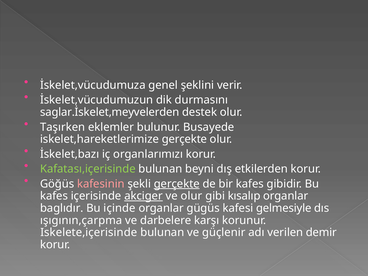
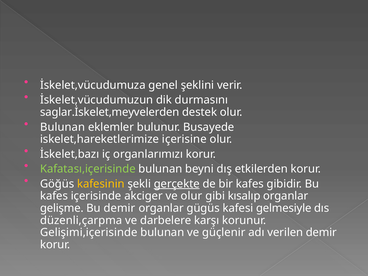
Taşırken at (63, 127): Taşırken -> Bulunan
iskelet,hareketlerimize gerçekte: gerçekte -> içerisine
kafesinin colour: pink -> yellow
akciger underline: present -> none
baglıdır: baglıdır -> gelişme
Bu içinde: içinde -> demir
ışıgının,çarpma: ışıgının,çarpma -> düzenli,çarpma
Iskelete,içerisinde: Iskelete,içerisinde -> Gelişimi,içerisinde
